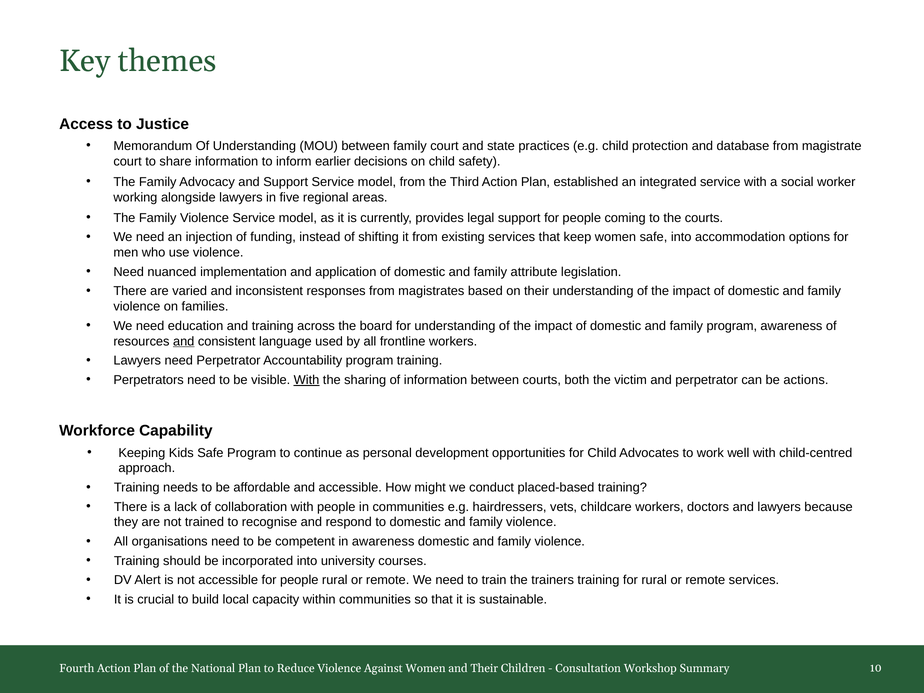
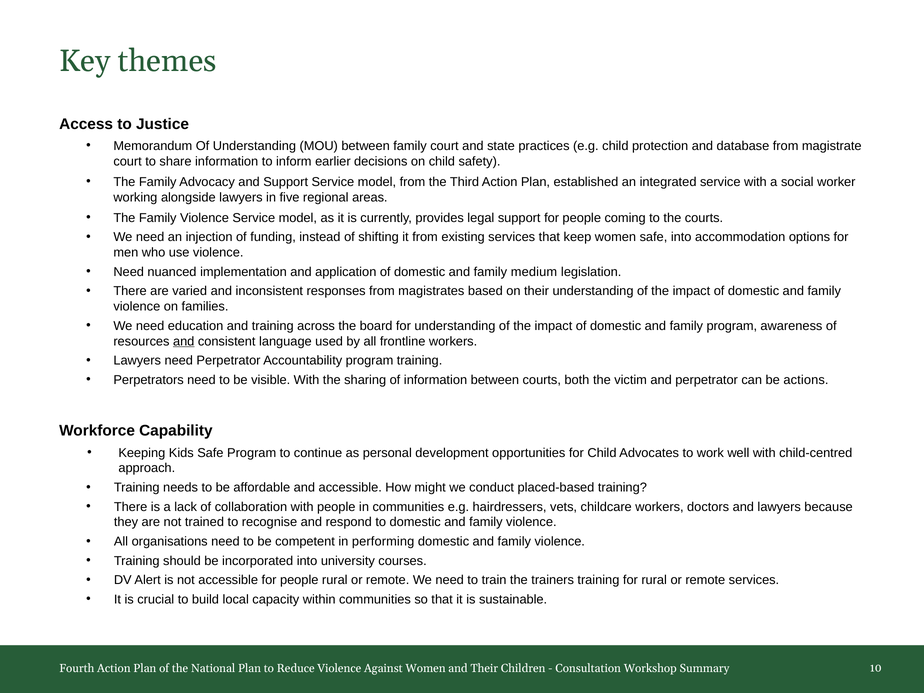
attribute: attribute -> medium
With at (307, 380) underline: present -> none
in awareness: awareness -> performing
